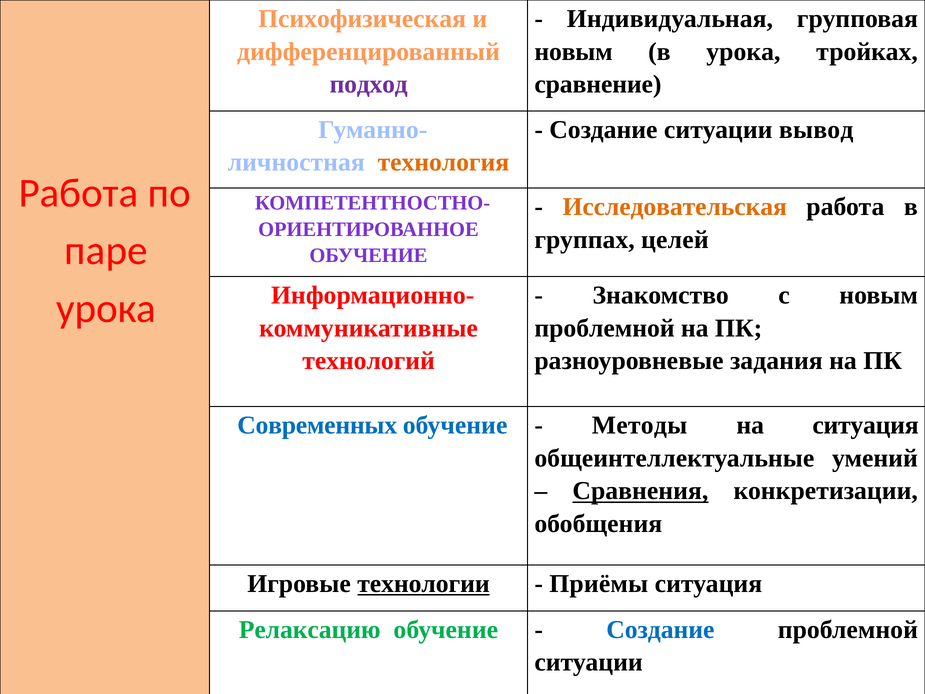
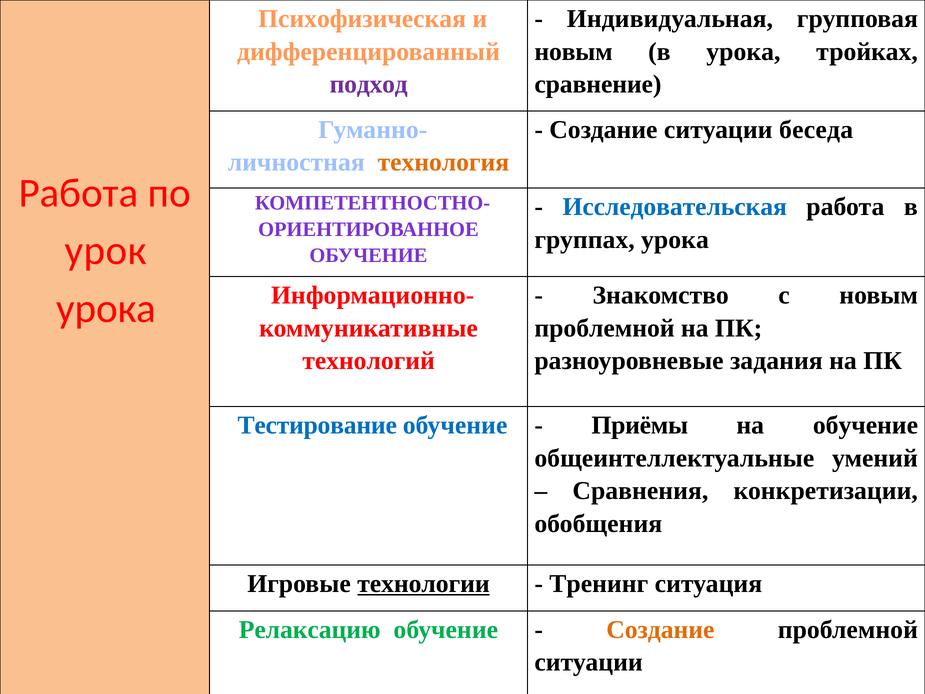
вывод: вывод -> беседа
Исследовательская colour: orange -> blue
группах целей: целей -> урока
паре: паре -> урок
Современных: Современных -> Тестирование
Методы: Методы -> Приёмы
на ситуация: ситуация -> обучение
Сравнения underline: present -> none
Приёмы: Приёмы -> Тренинг
Создание at (660, 629) colour: blue -> orange
